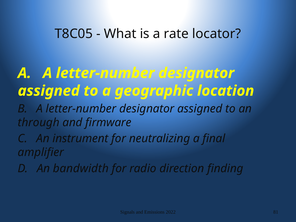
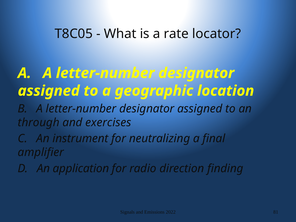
firmware: firmware -> exercises
bandwidth: bandwidth -> application
